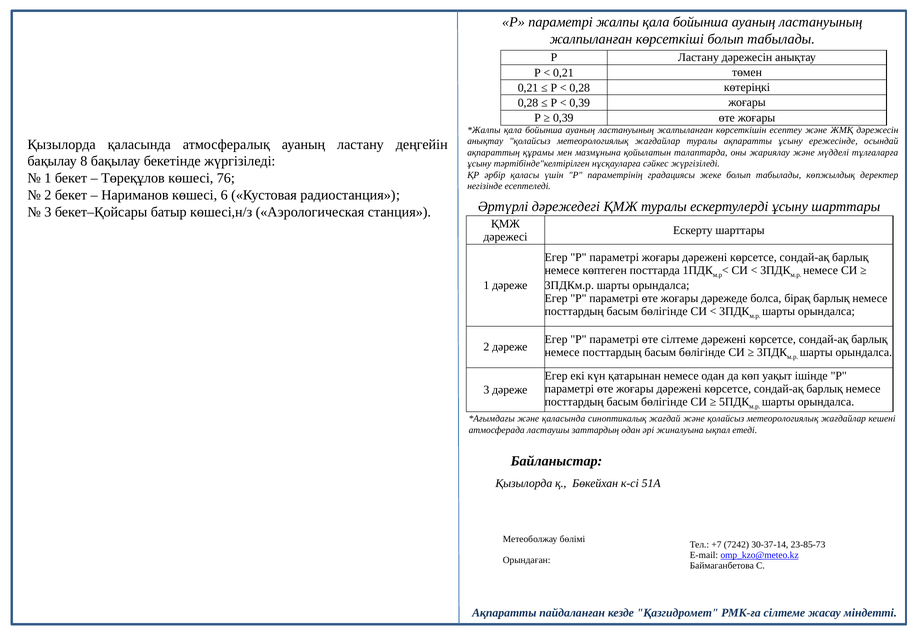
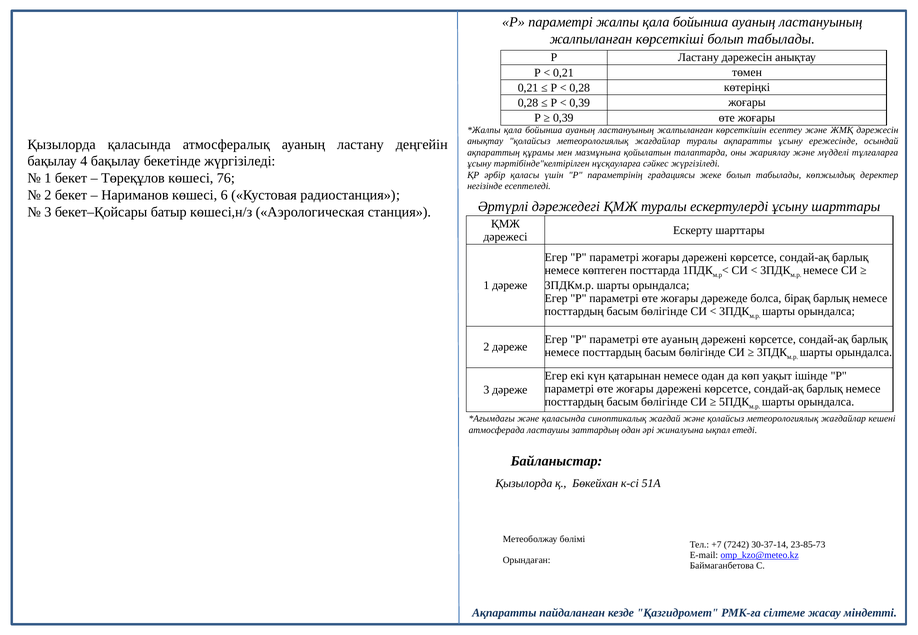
8: 8 -> 4
өте сілтеме: сілтеме -> ауаның
